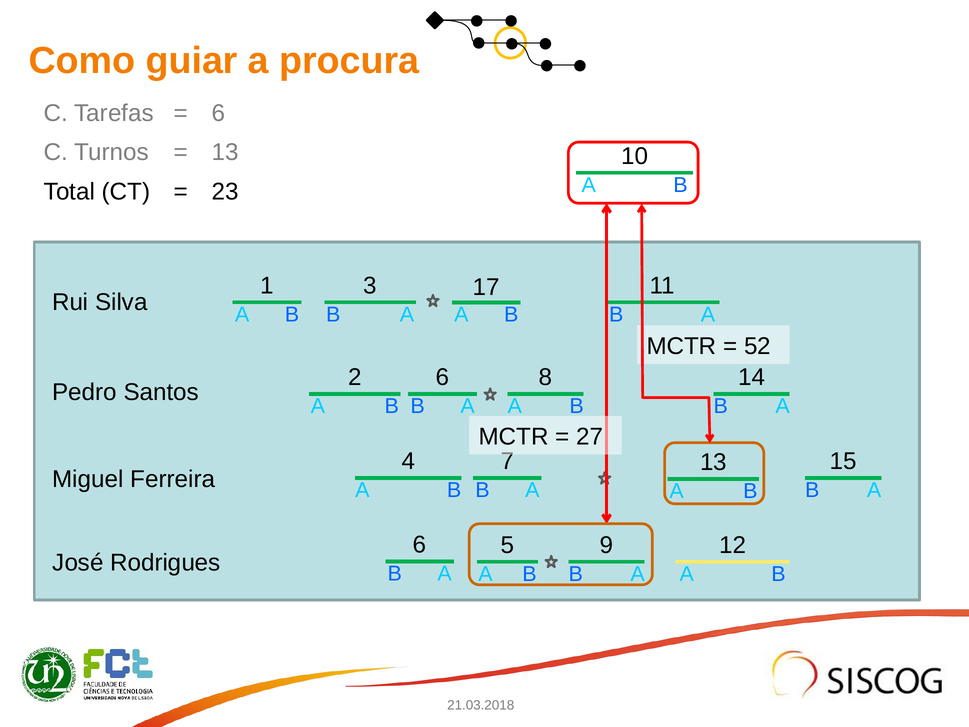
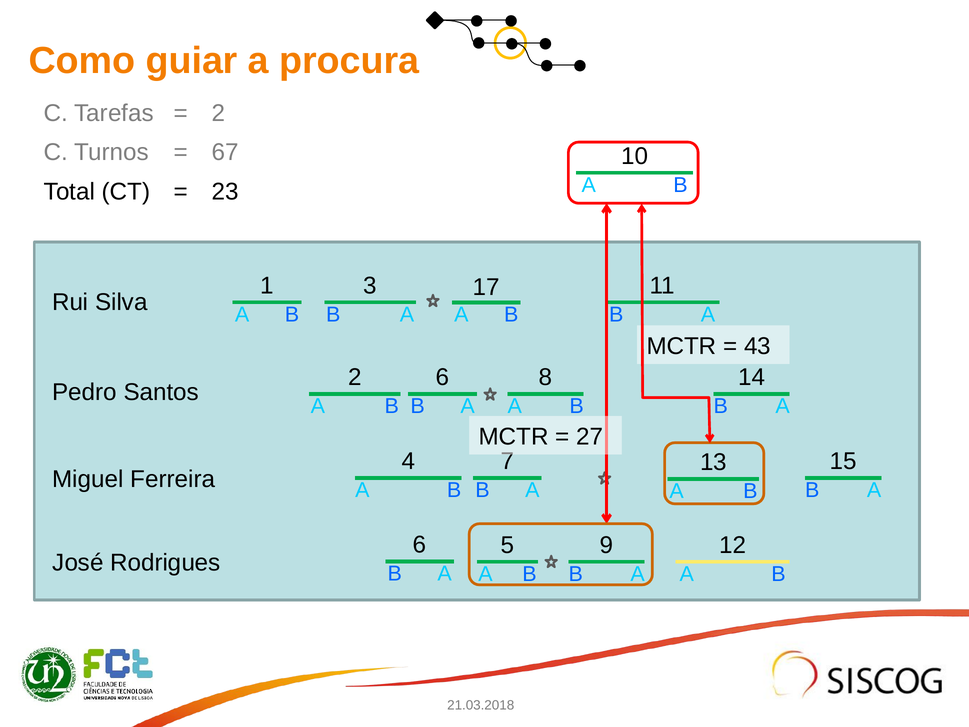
6 at (219, 113): 6 -> 2
13 at (225, 152): 13 -> 67
52: 52 -> 43
